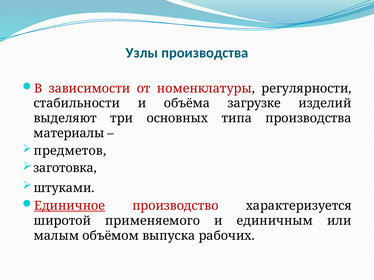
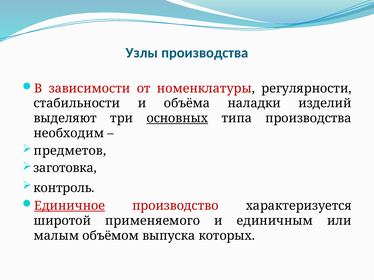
загрузке: загрузке -> наладки
основных underline: none -> present
материалы: материалы -> необходим
штуками: штуками -> контроль
рабочих: рабочих -> которых
